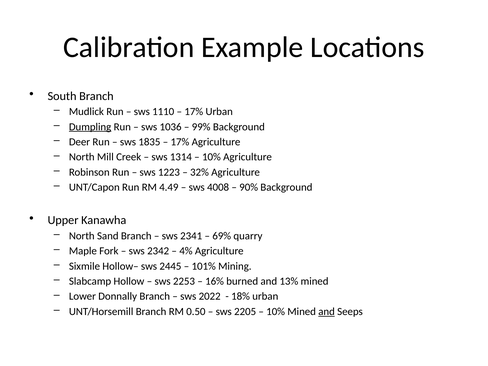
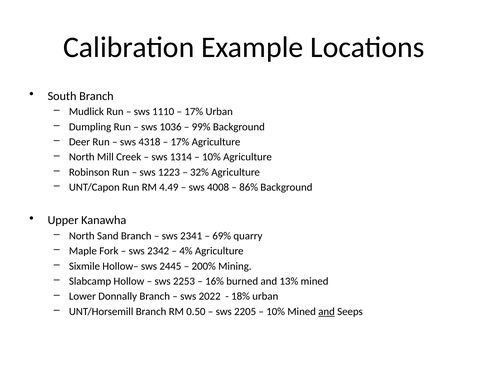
Dumpling underline: present -> none
1835: 1835 -> 4318
90%: 90% -> 86%
101%: 101% -> 200%
